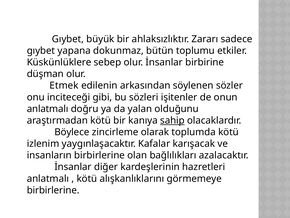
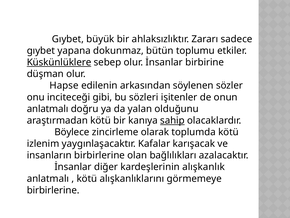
Küskünlüklere underline: none -> present
Etmek: Etmek -> Hapse
hazretleri: hazretleri -> alışkanlık
